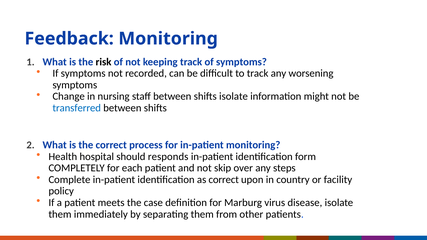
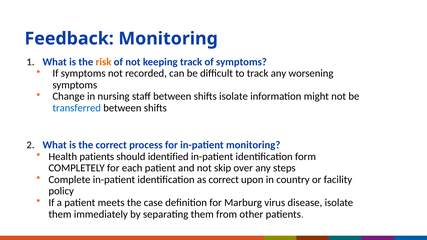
risk colour: black -> orange
Health hospital: hospital -> patients
responds: responds -> identified
